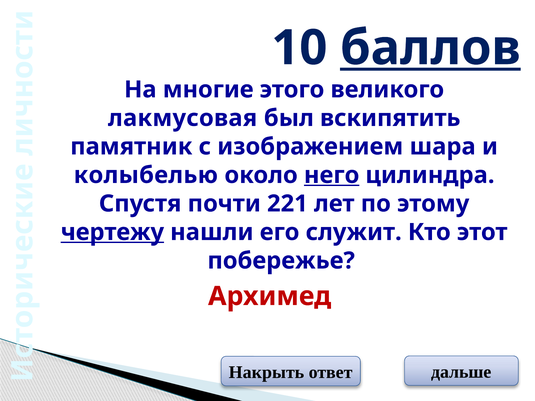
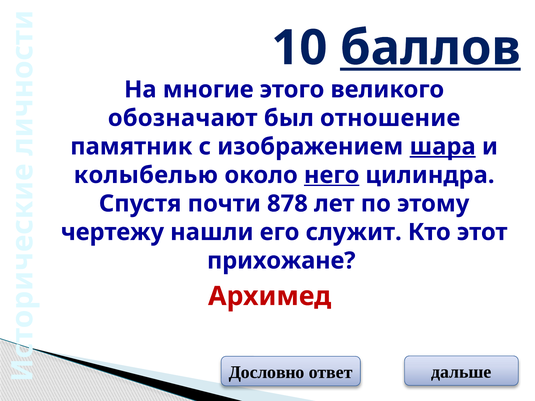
лакмусовая: лакмусовая -> обозначают
вскипятить: вскипятить -> отношение
шара underline: none -> present
221: 221 -> 878
чертежу underline: present -> none
побережье: побережье -> прихожане
Накрыть: Накрыть -> Дословно
